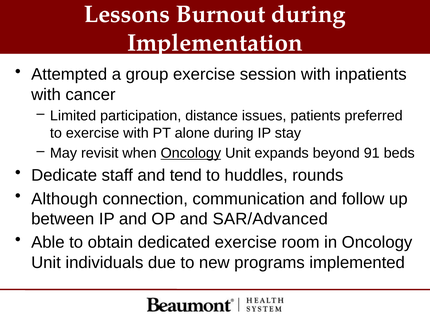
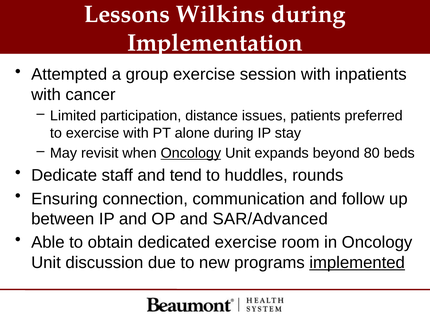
Burnout: Burnout -> Wilkins
91: 91 -> 80
Although: Although -> Ensuring
individuals: individuals -> discussion
implemented underline: none -> present
